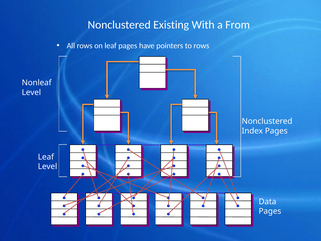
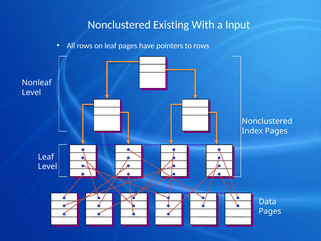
From: From -> Input
